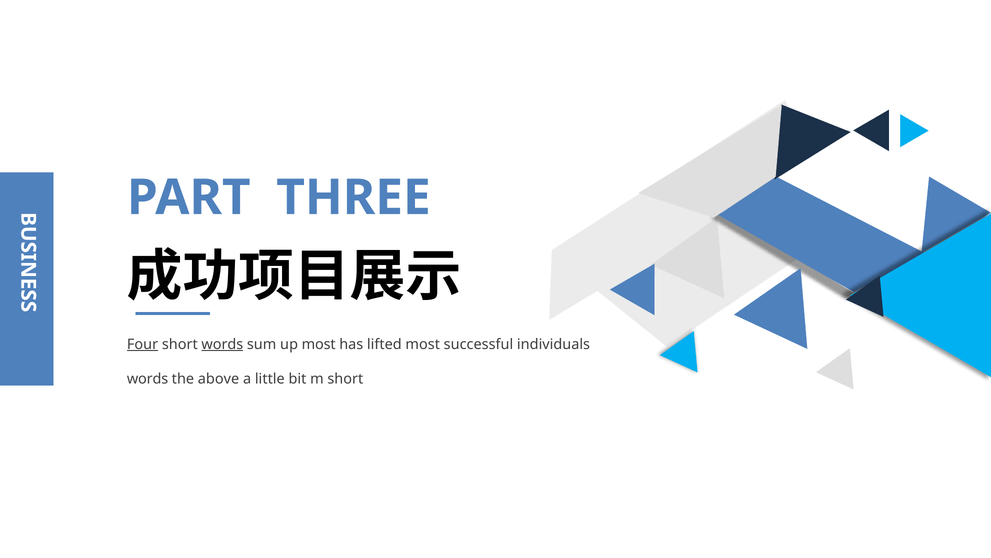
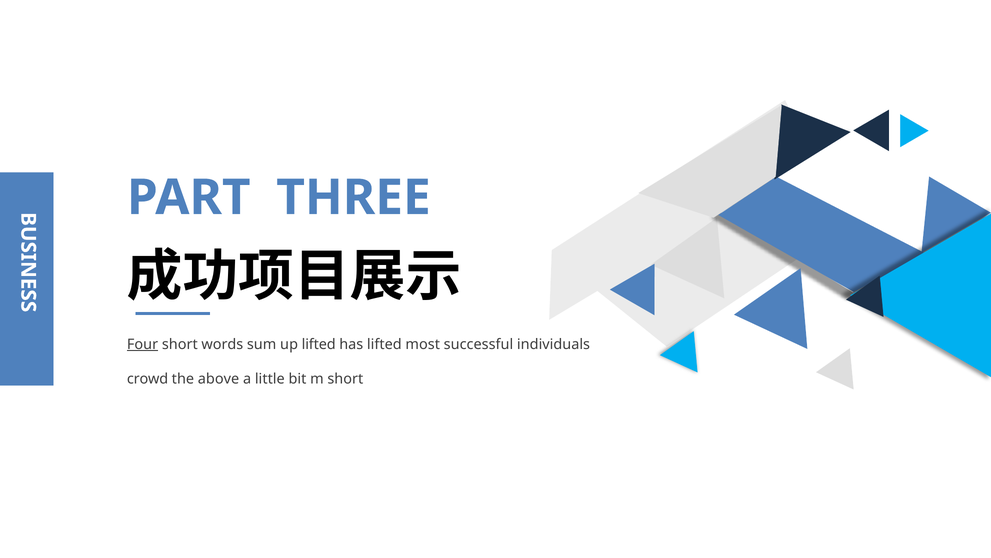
words at (222, 344) underline: present -> none
up most: most -> lifted
words at (148, 379): words -> crowd
